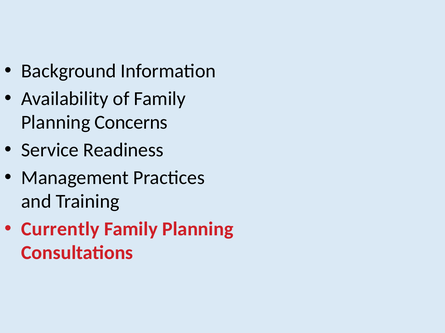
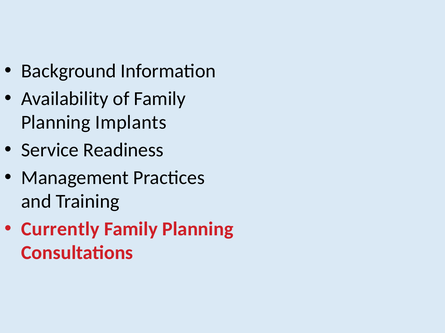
Concerns: Concerns -> Implants
